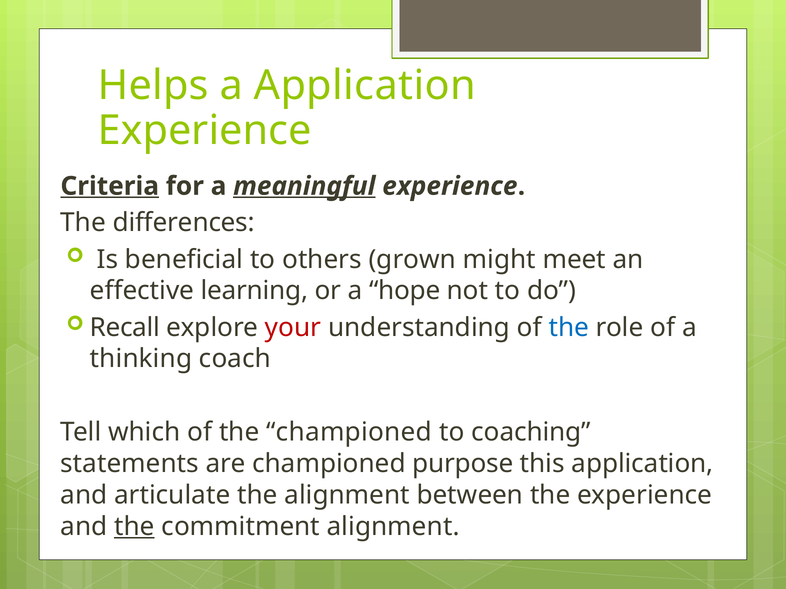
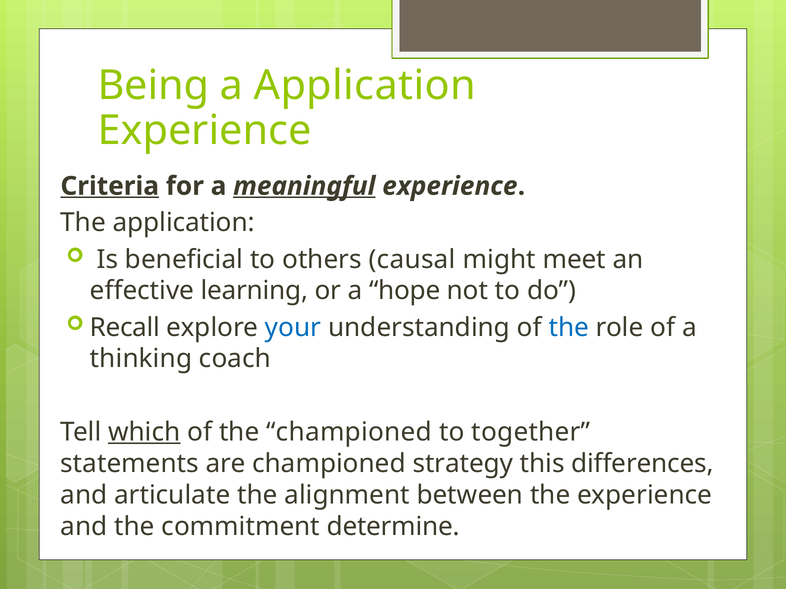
Helps: Helps -> Being
The differences: differences -> application
grown: grown -> causal
your colour: red -> blue
which underline: none -> present
coaching: coaching -> together
purpose: purpose -> strategy
this application: application -> differences
the at (134, 527) underline: present -> none
commitment alignment: alignment -> determine
